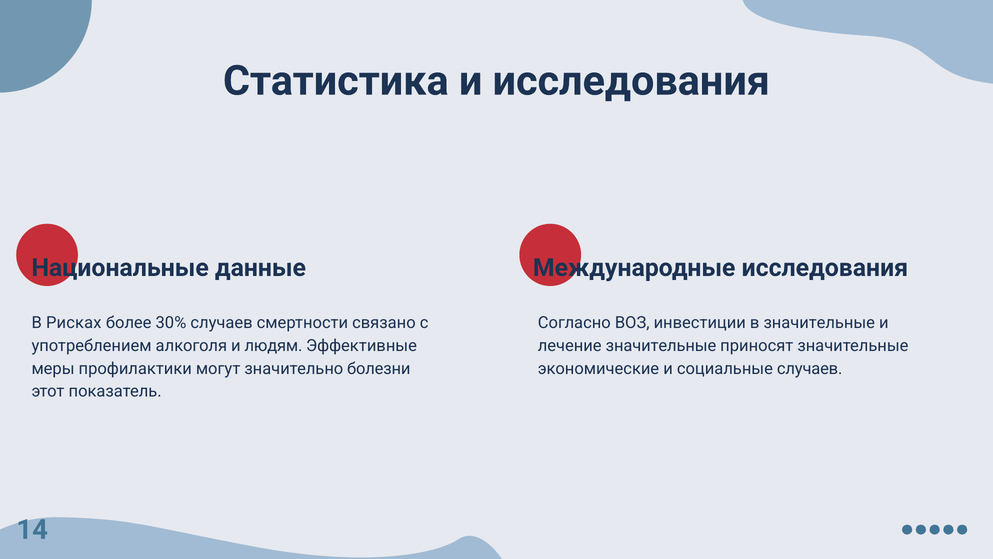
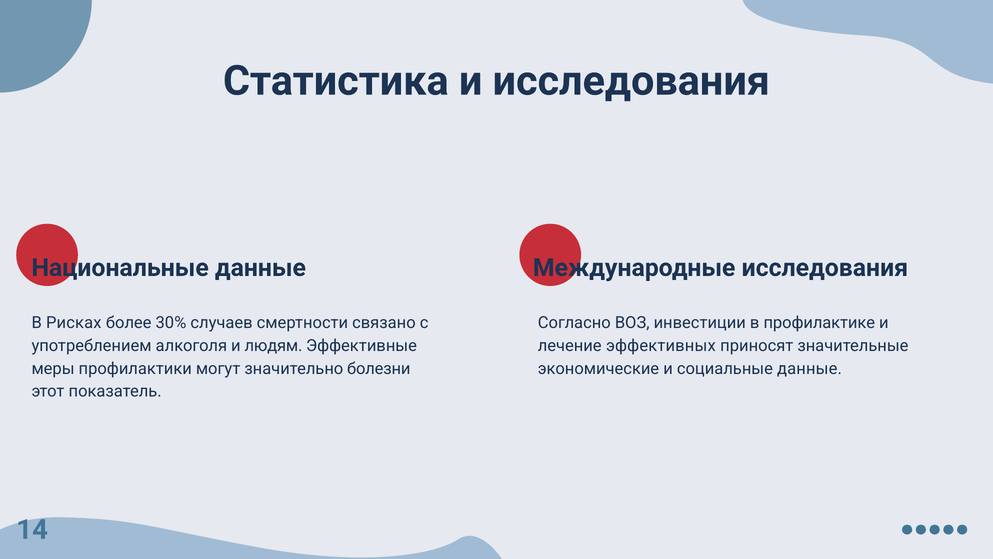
в значительные: значительные -> профилактике
лечение значительные: значительные -> эффективных
социальные случаев: случаев -> данные
